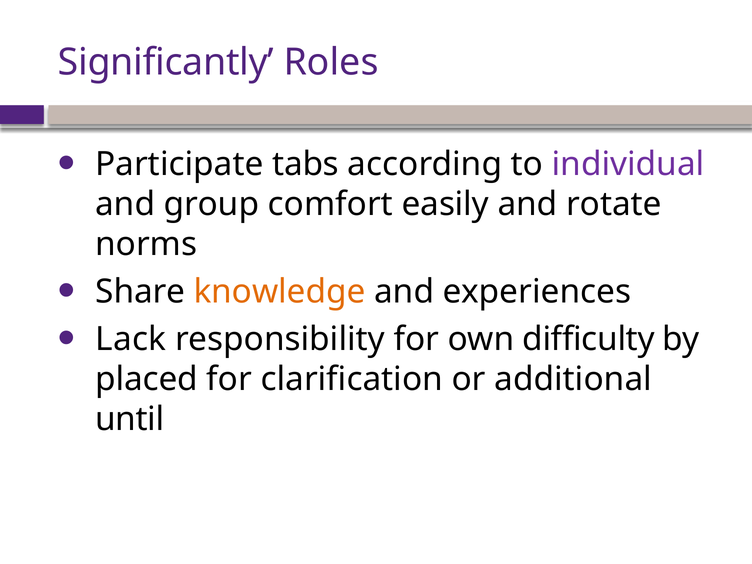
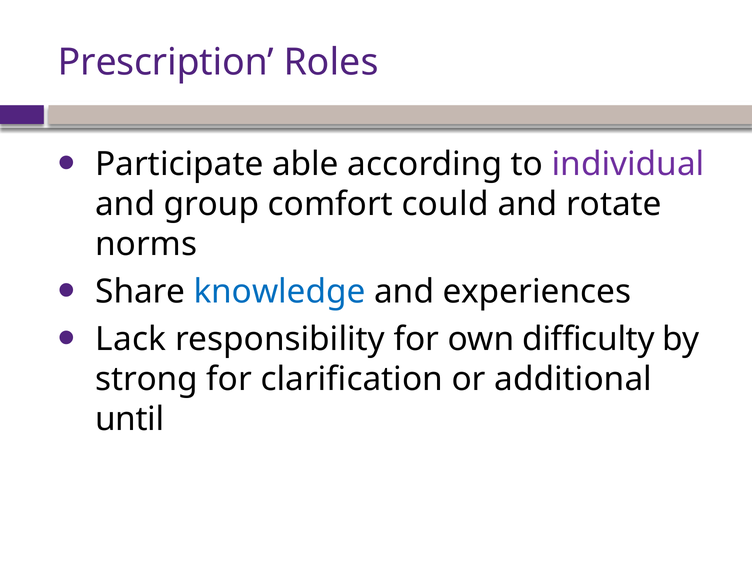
Significantly: Significantly -> Prescription
tabs: tabs -> able
easily: easily -> could
knowledge colour: orange -> blue
placed: placed -> strong
